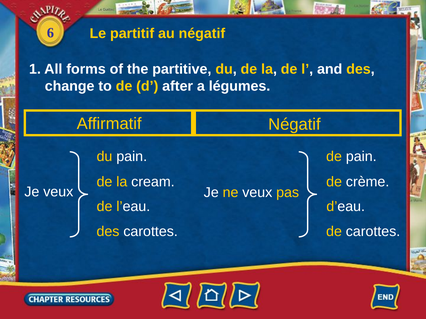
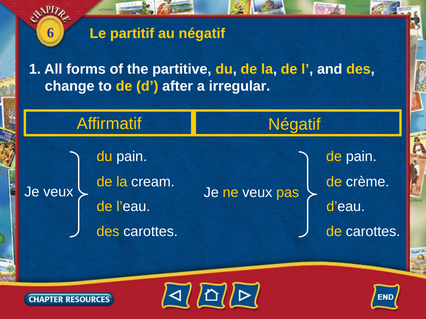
légumes: légumes -> irregular
